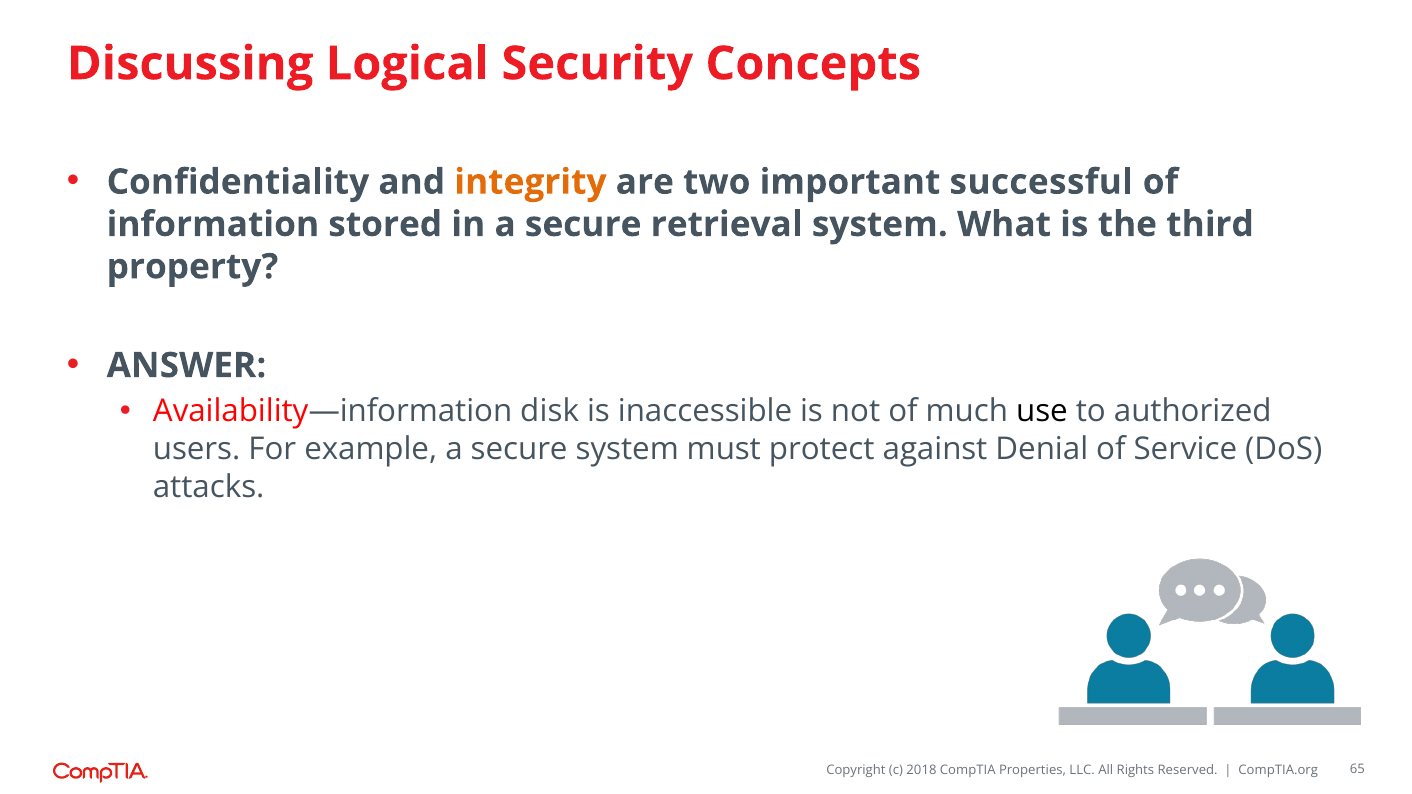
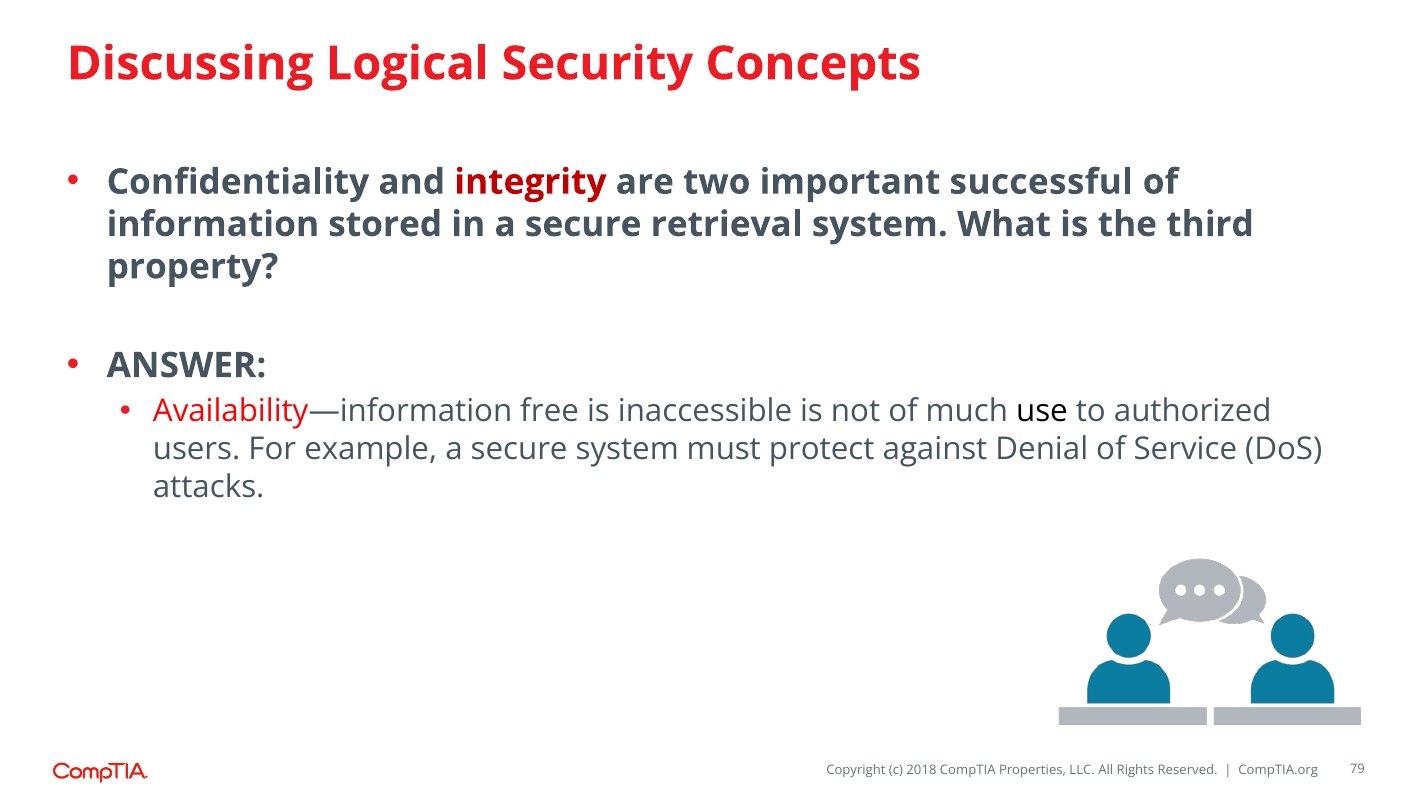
integrity colour: orange -> red
disk: disk -> free
65: 65 -> 79
